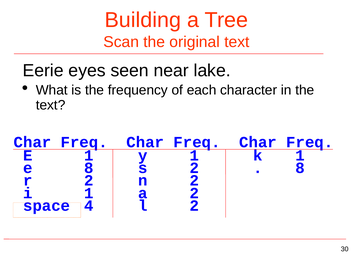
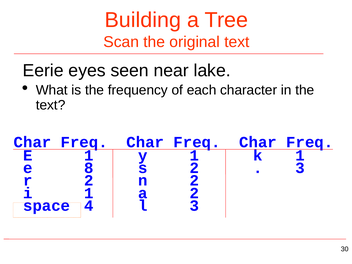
8 at (300, 168): 8 -> 3
l 2: 2 -> 3
